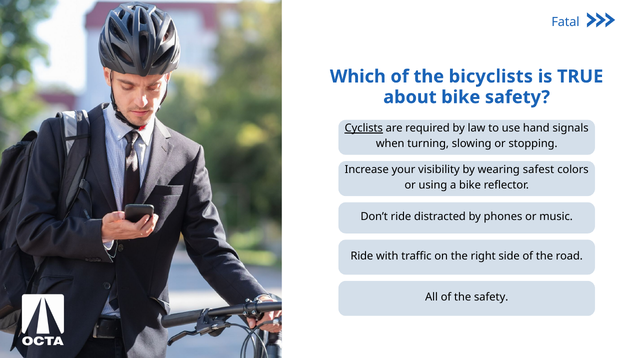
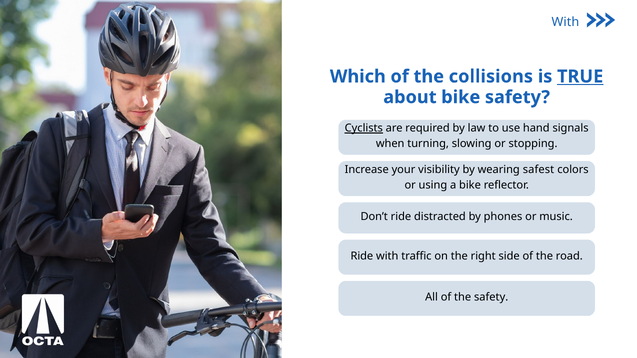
Fatal at (565, 22): Fatal -> With
bicyclists: bicyclists -> collisions
TRUE underline: none -> present
